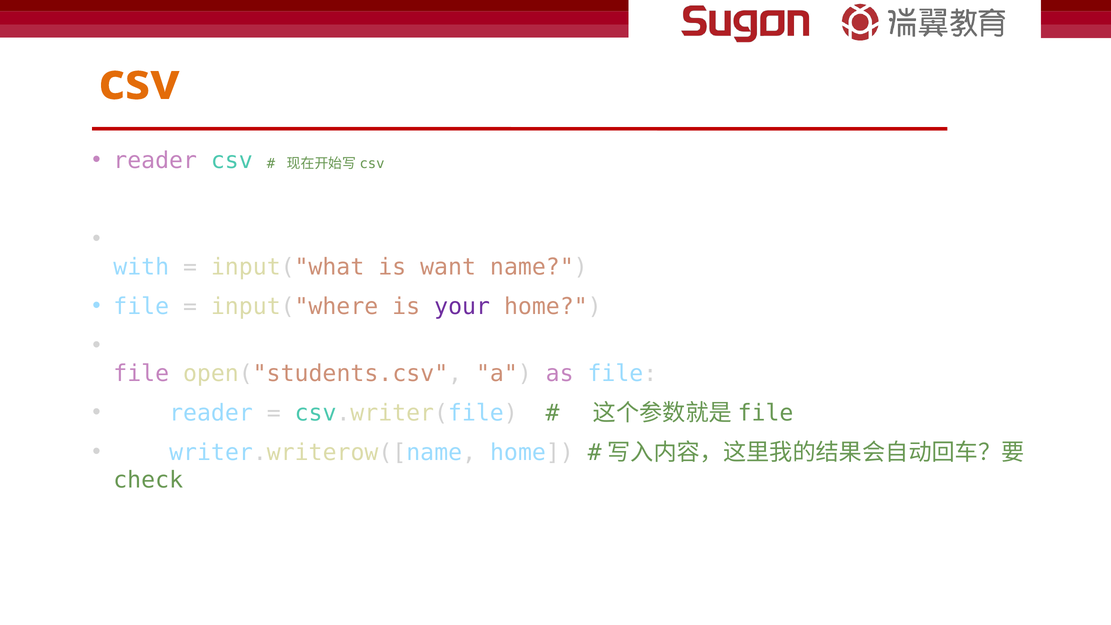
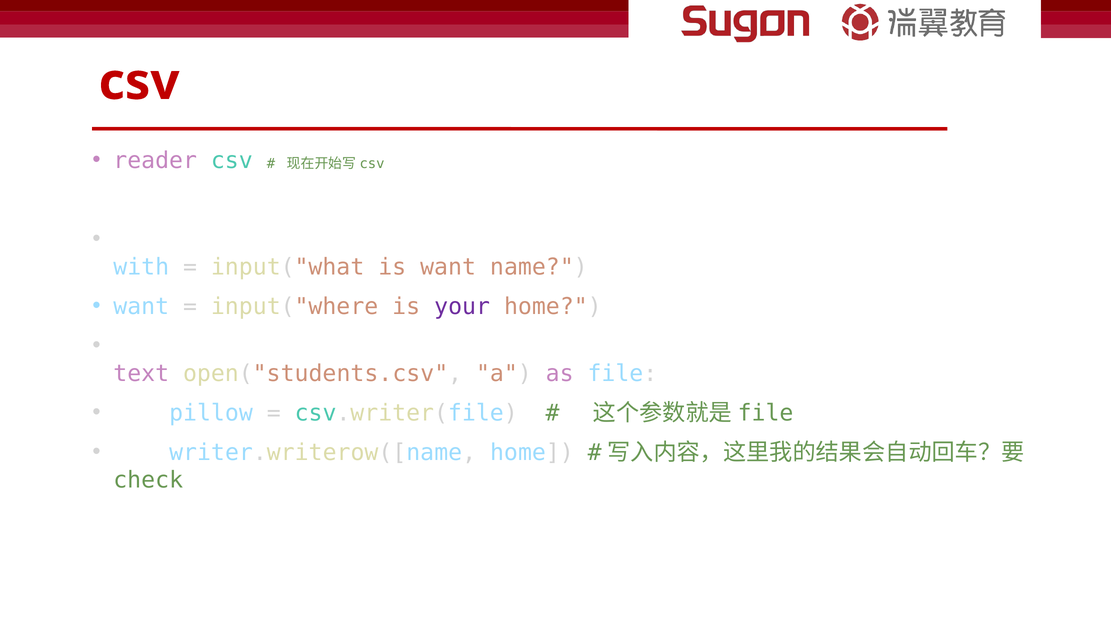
csv at (139, 82) colour: orange -> red
file at (141, 306): file -> want
file at (141, 374): file -> text
reader at (211, 413): reader -> pillow
